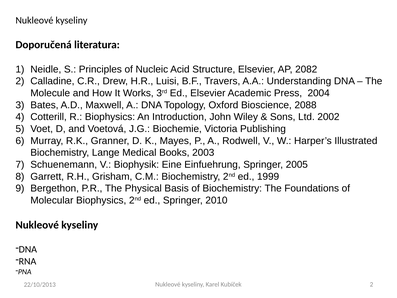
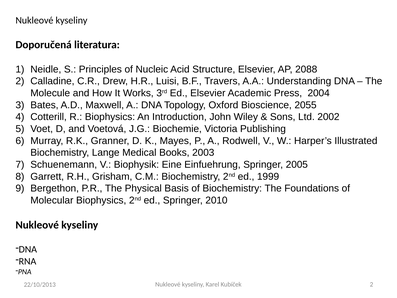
2082: 2082 -> 2088
2088: 2088 -> 2055
